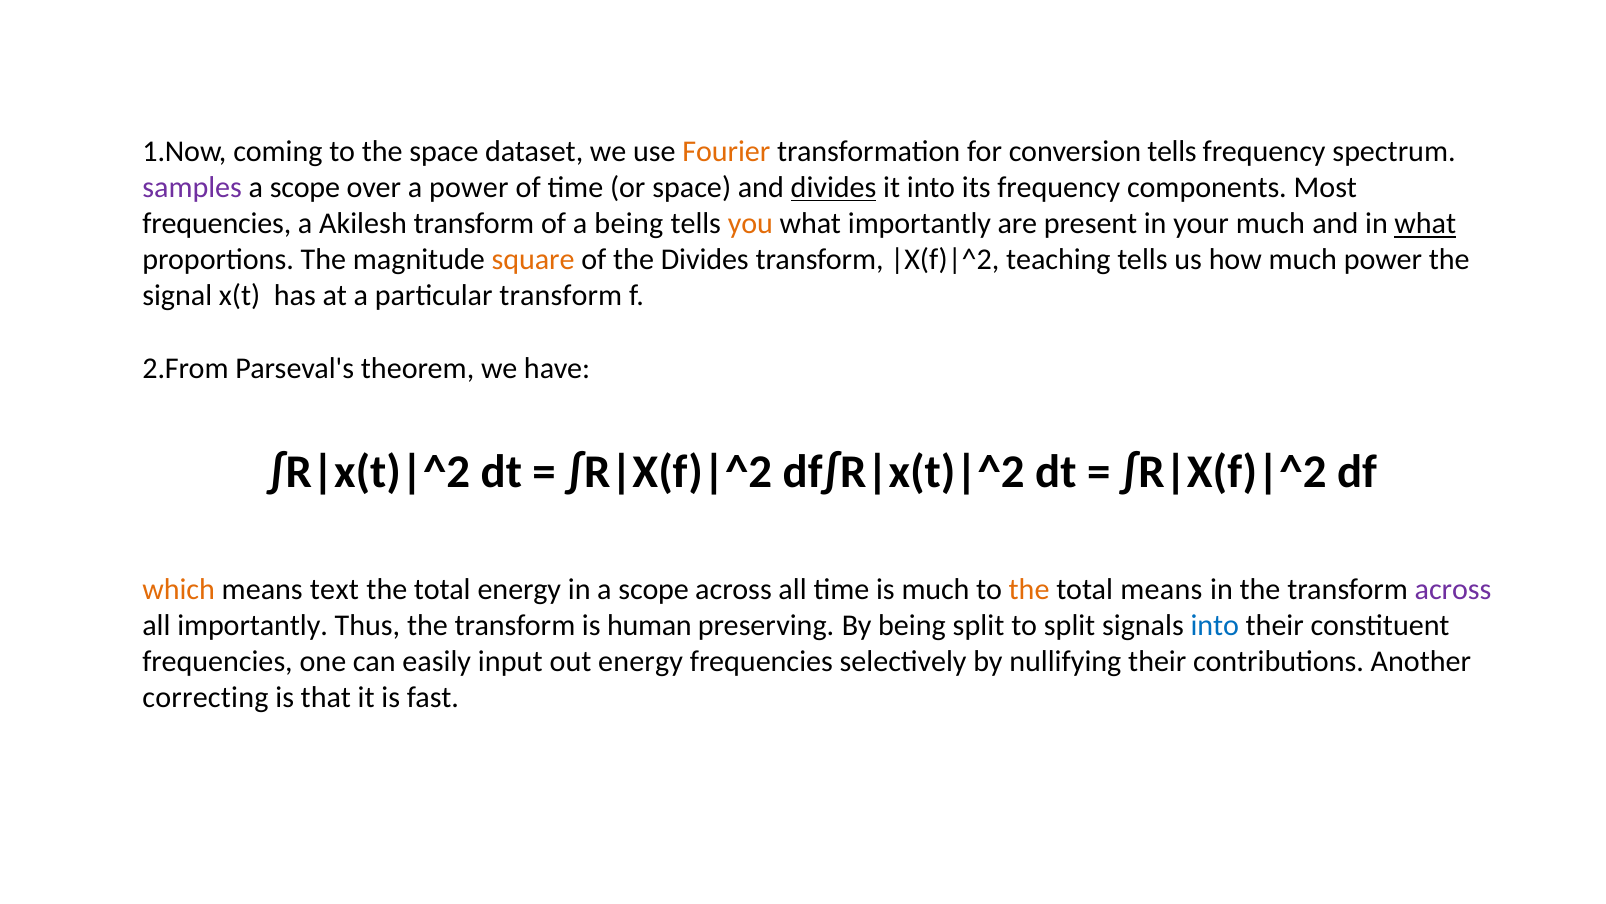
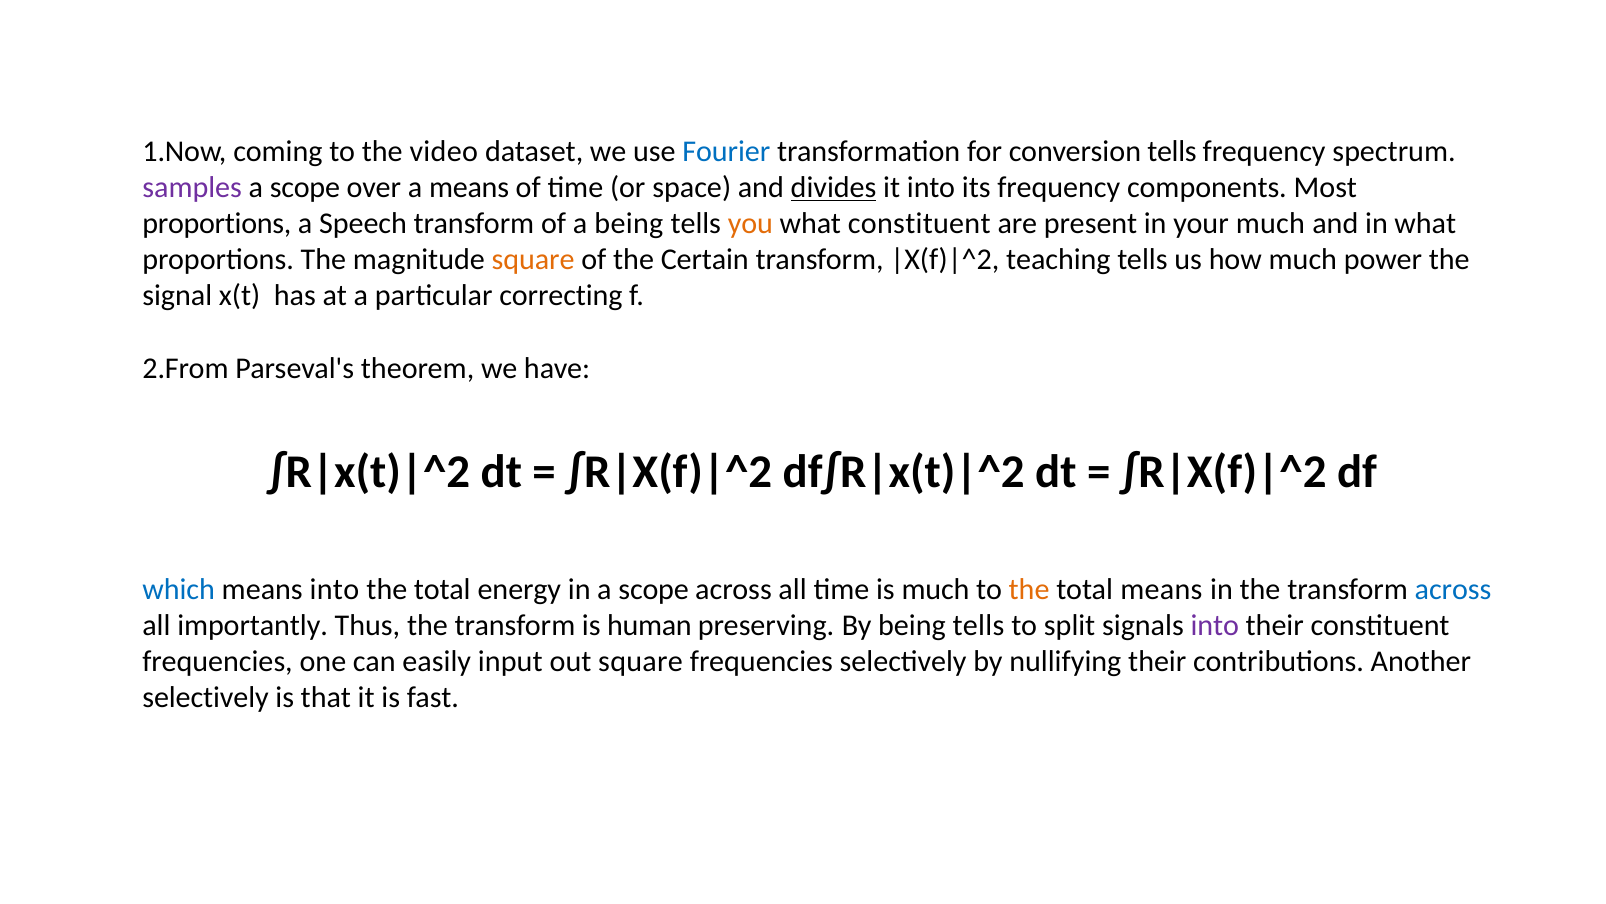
the space: space -> video
Fourier colour: orange -> blue
a power: power -> means
frequencies at (217, 224): frequencies -> proportions
Akilesh: Akilesh -> Speech
what importantly: importantly -> constituent
what at (1425, 224) underline: present -> none
the Divides: Divides -> Certain
particular transform: transform -> correcting
which colour: orange -> blue
means text: text -> into
across at (1453, 589) colour: purple -> blue
By being split: split -> tells
into at (1215, 625) colour: blue -> purple
out energy: energy -> square
correcting at (205, 697): correcting -> selectively
